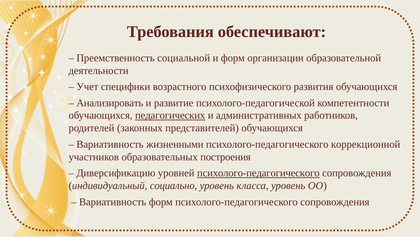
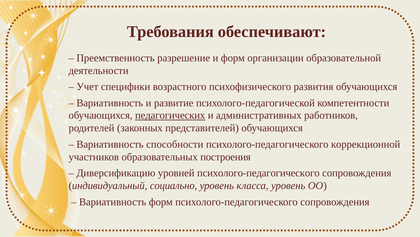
социальной: социальной -> разрешение
Анализировать at (110, 103): Анализировать -> Вариативность
жизненными: жизненными -> способности
психолого-педагогического at (258, 173) underline: present -> none
